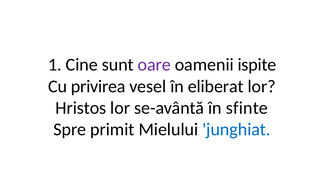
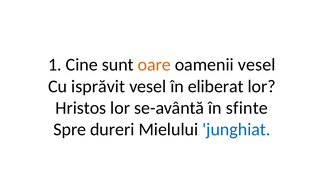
oare colour: purple -> orange
oamenii ispite: ispite -> vesel
privirea: privirea -> isprăvit
primit: primit -> dureri
